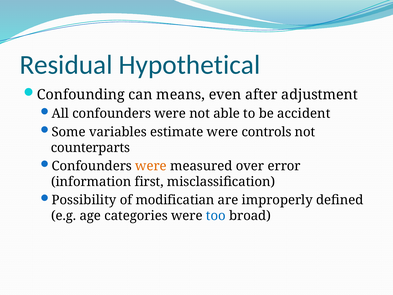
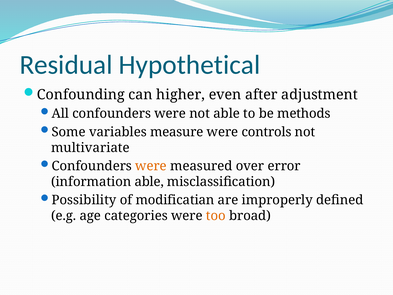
means: means -> higher
accident: accident -> methods
estimate: estimate -> measure
counterparts: counterparts -> multivariate
information first: first -> able
too colour: blue -> orange
